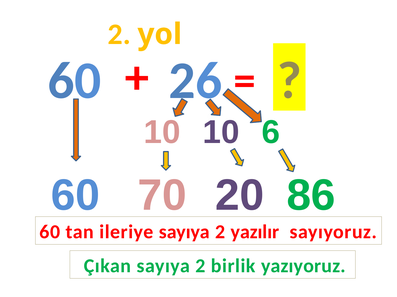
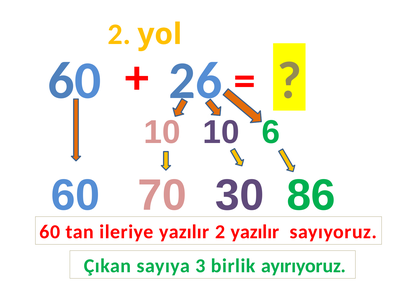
20: 20 -> 30
ileriye sayıya: sayıya -> yazılır
Çıkan sayıya 2: 2 -> 3
yazıyoruz: yazıyoruz -> ayırıyoruz
